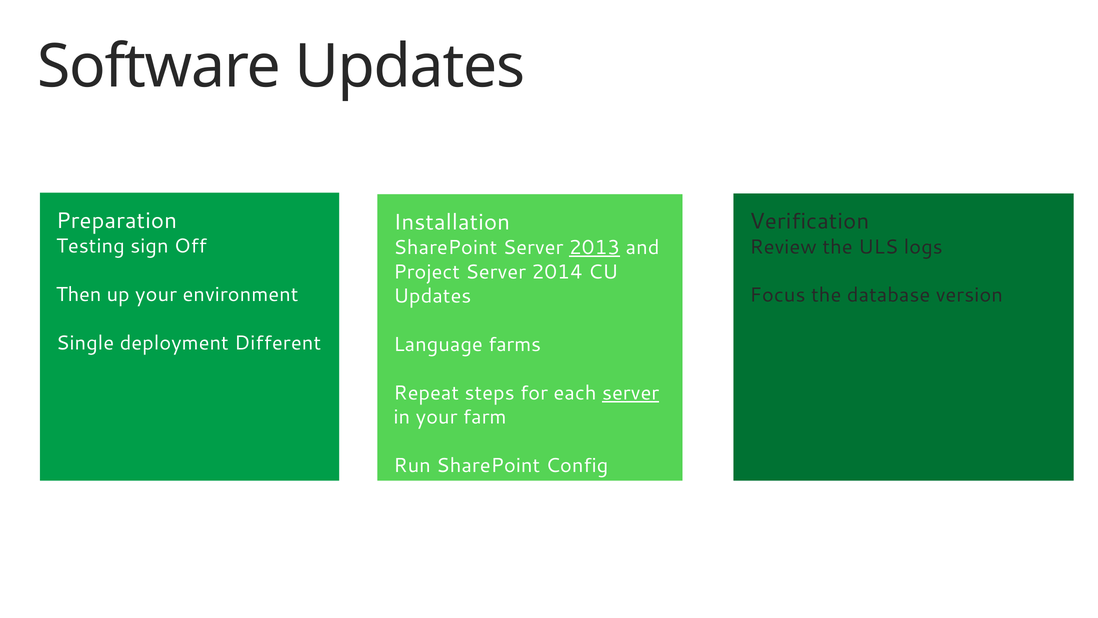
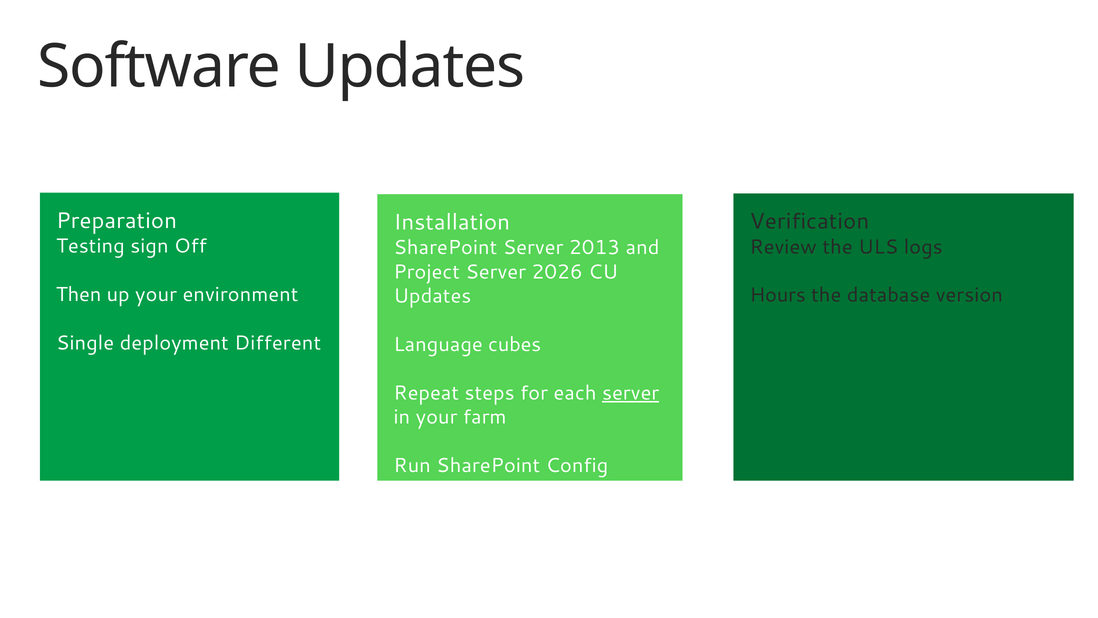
2013 underline: present -> none
2014: 2014 -> 2026
Focus: Focus -> Hours
farms: farms -> cubes
